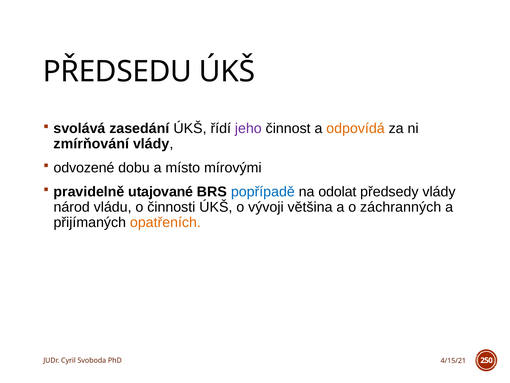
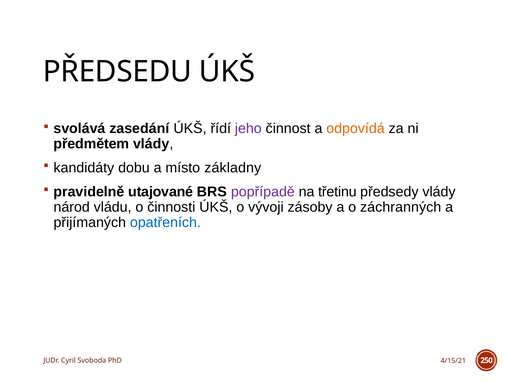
zmírňování: zmírňování -> předmětem
odvozené: odvozené -> kandidáty
mírovými: mírovými -> základny
popřípadě colour: blue -> purple
odolat: odolat -> třetinu
většina: většina -> zásoby
opatřeních colour: orange -> blue
